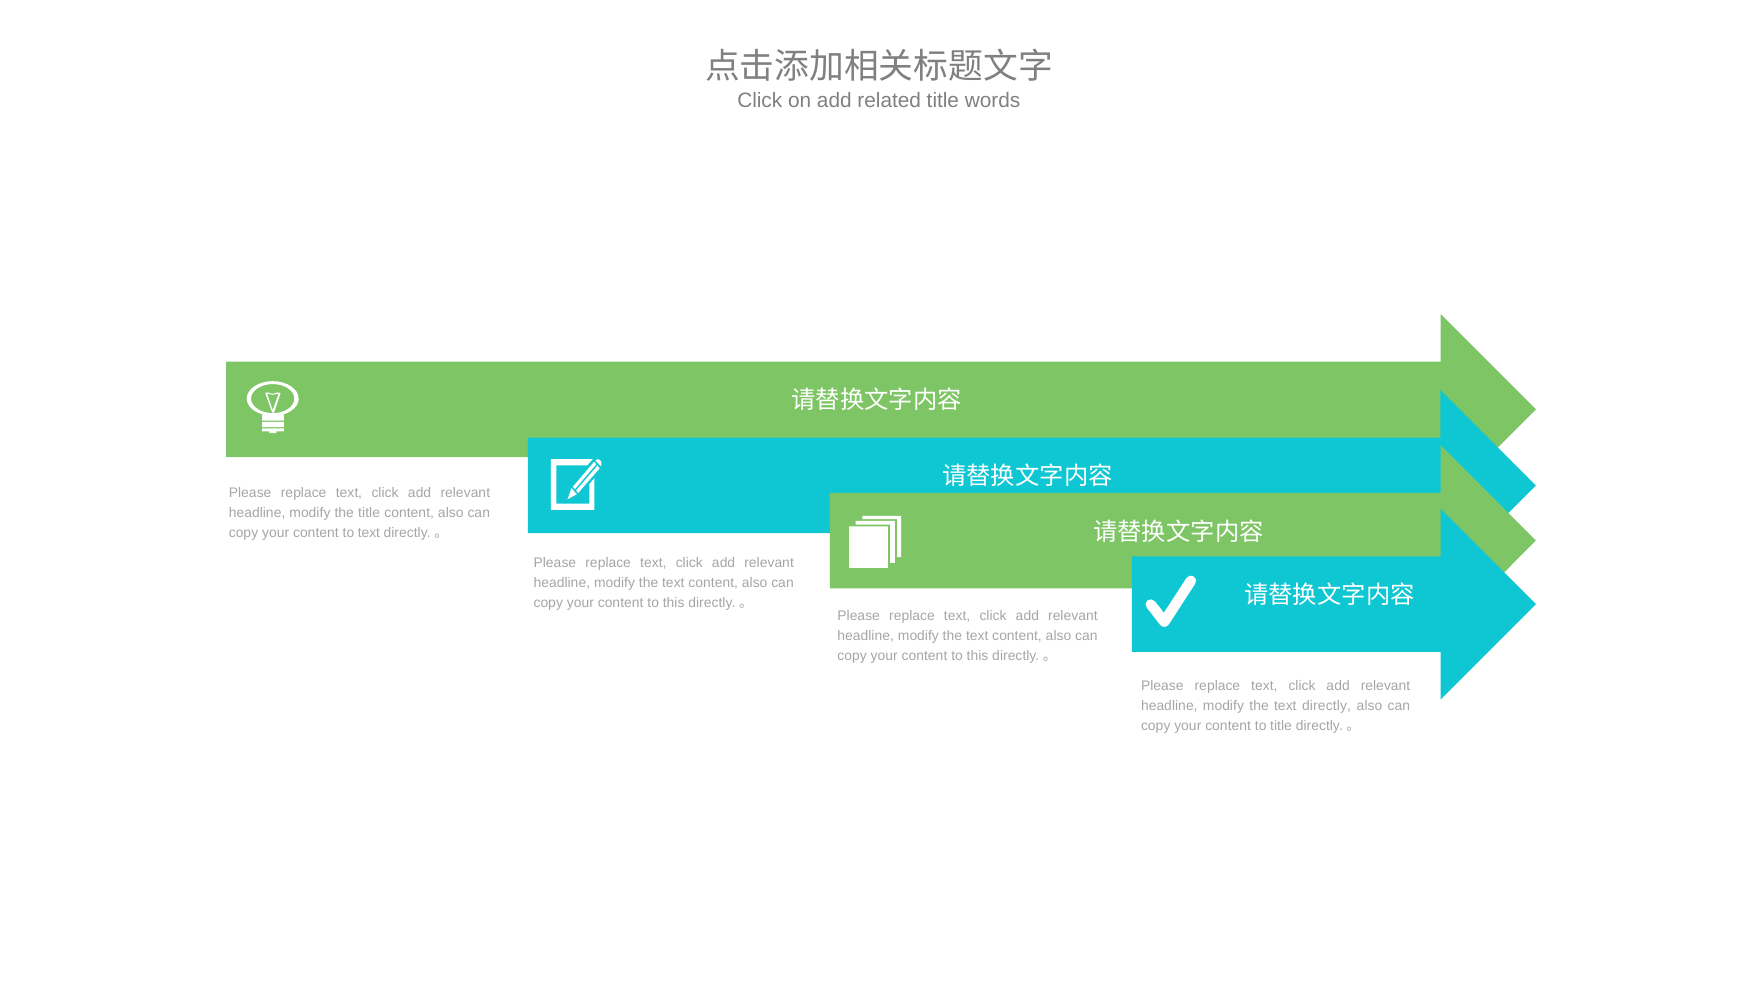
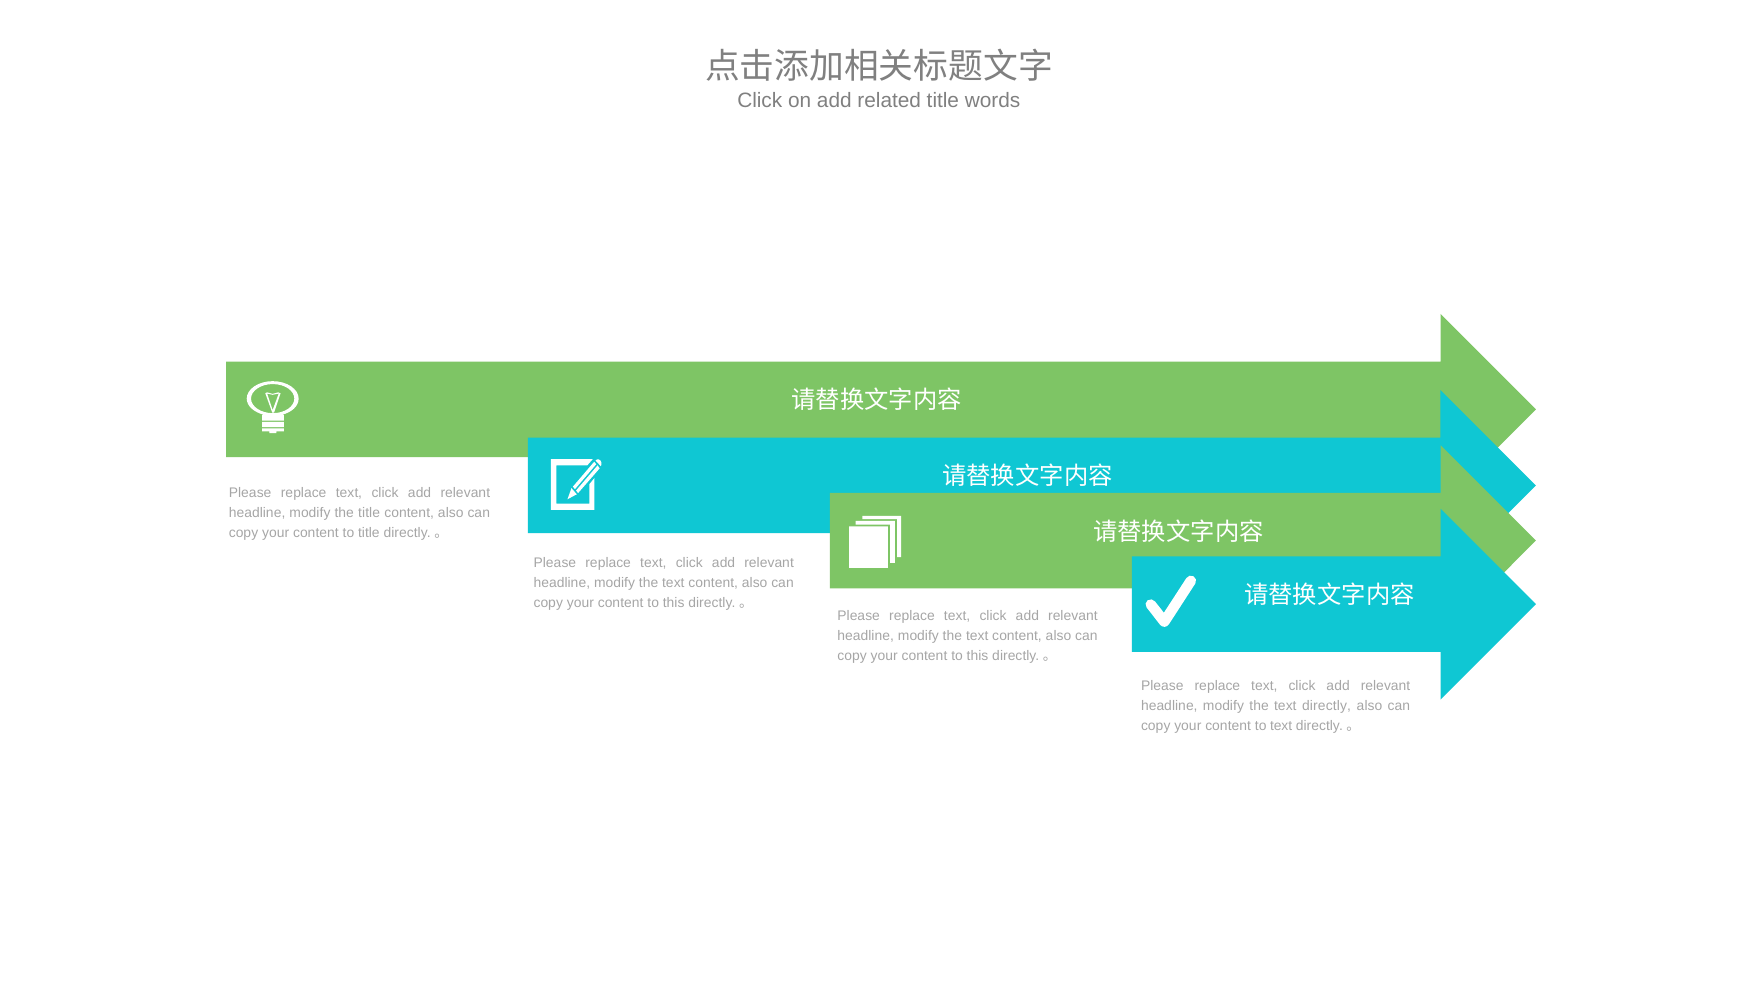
to text: text -> title
to title: title -> text
